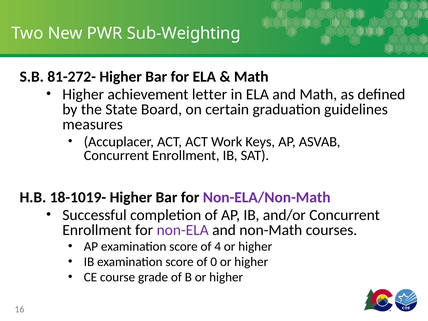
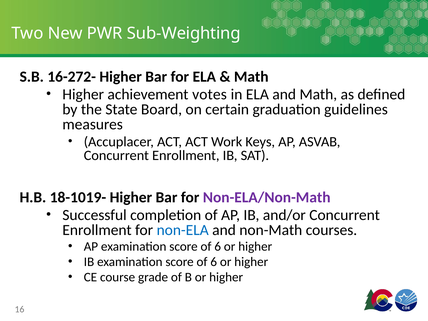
81-272-: 81-272- -> 16-272-
letter: letter -> votes
non-ELA colour: purple -> blue
4 at (218, 247): 4 -> 6
0 at (214, 262): 0 -> 6
